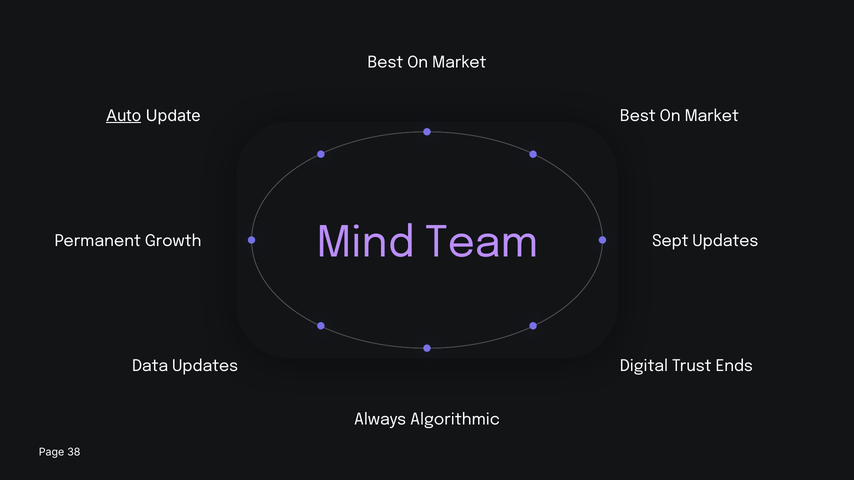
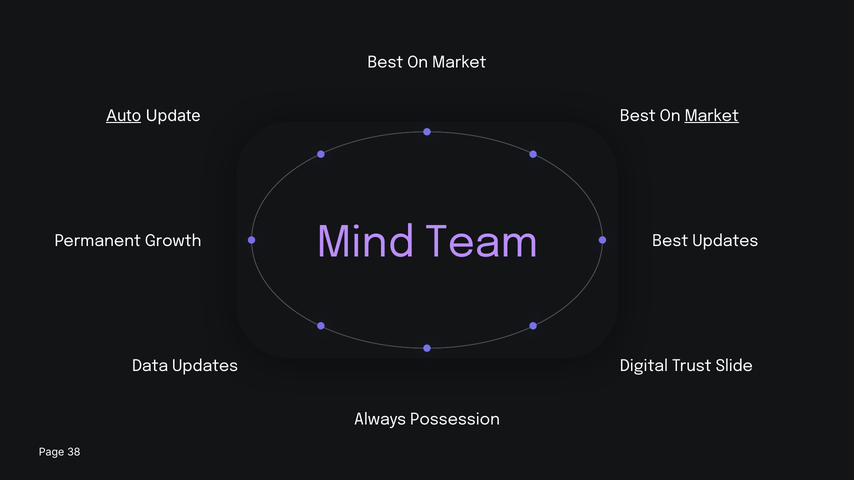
Market at (712, 116) underline: none -> present
Growth Sept: Sept -> Best
Ends: Ends -> Slide
Algorithmic: Algorithmic -> Possession
